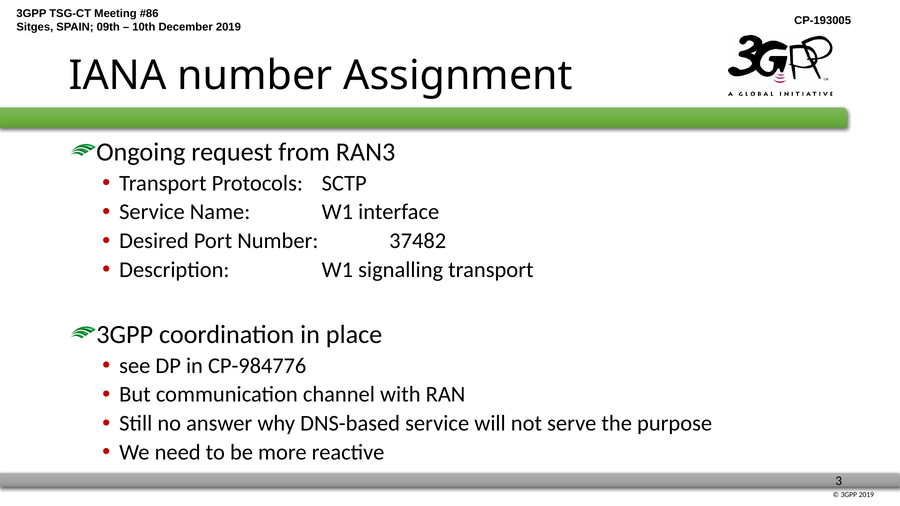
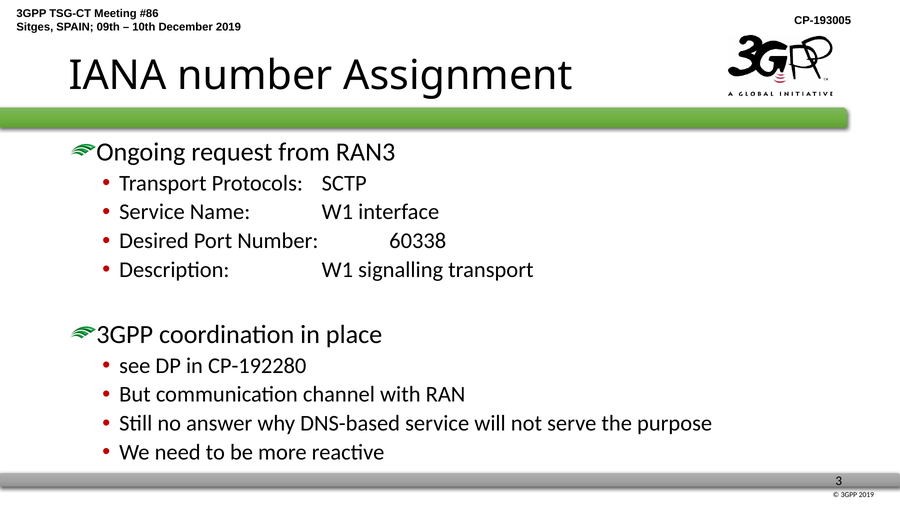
37482: 37482 -> 60338
CP-984776: CP-984776 -> CP-192280
